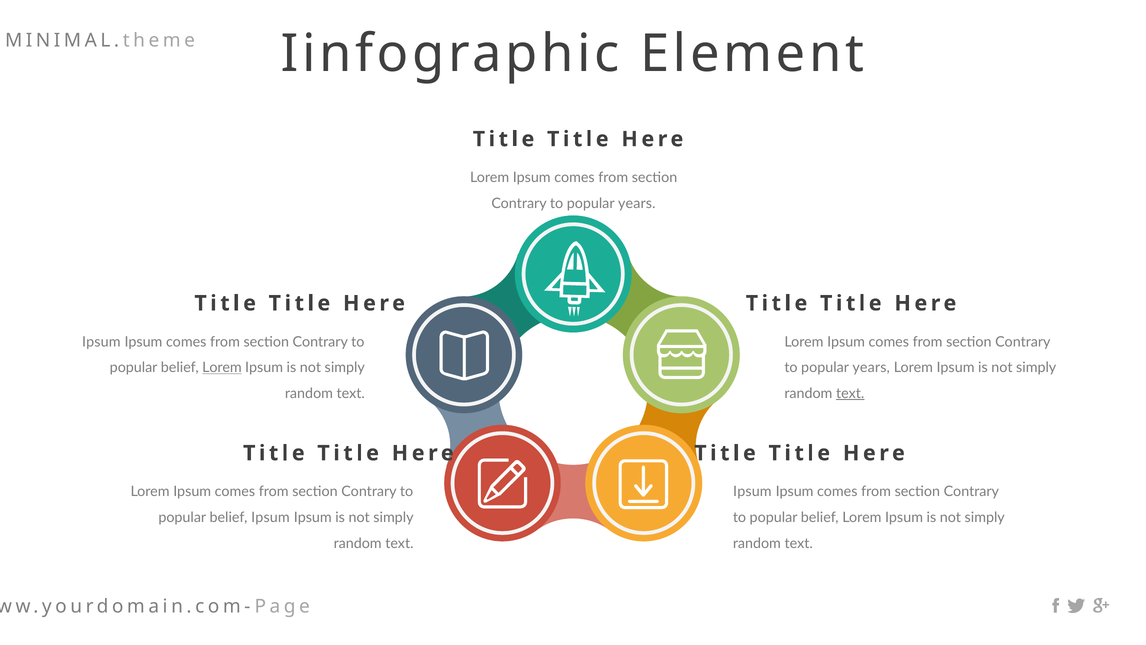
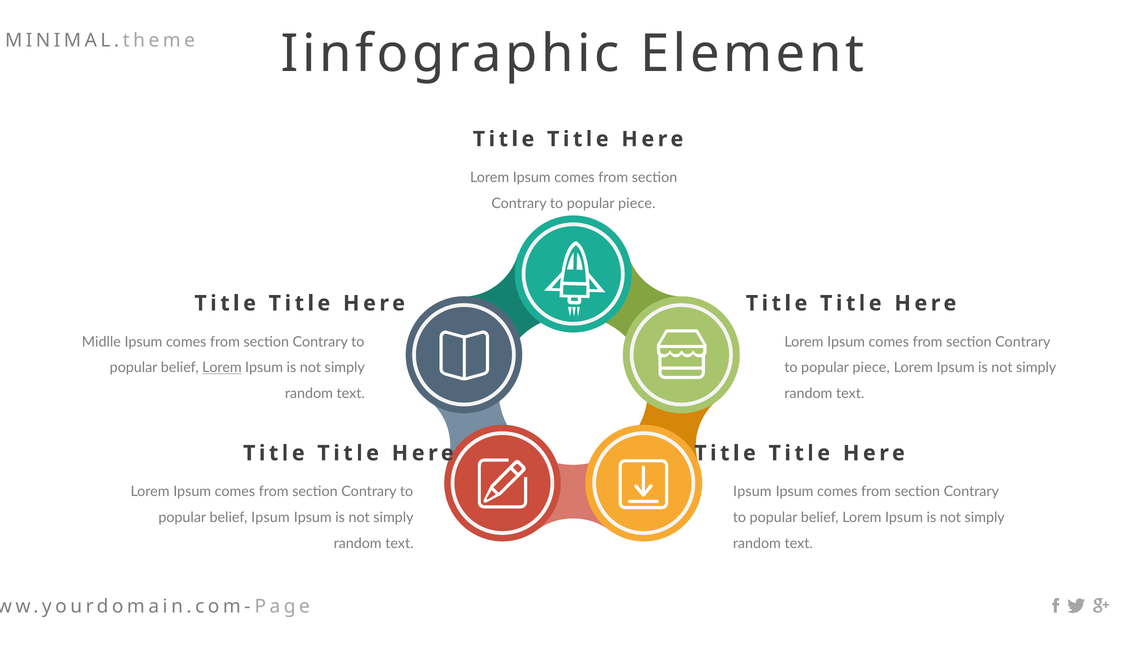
years at (637, 203): years -> piece
Ipsum at (101, 342): Ipsum -> Midlle
years at (871, 367): years -> piece
text at (850, 393) underline: present -> none
